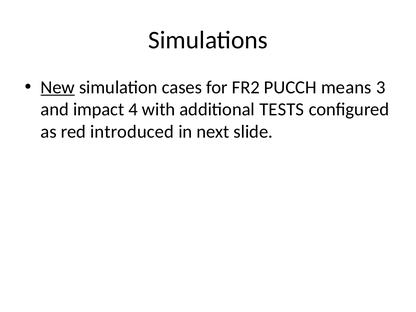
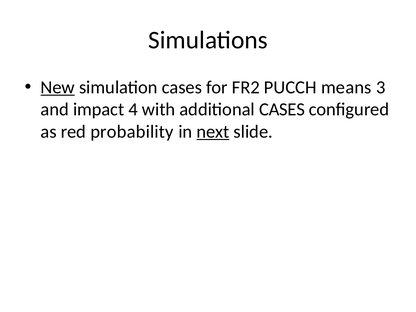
additional TESTS: TESTS -> CASES
introduced: introduced -> probability
next underline: none -> present
